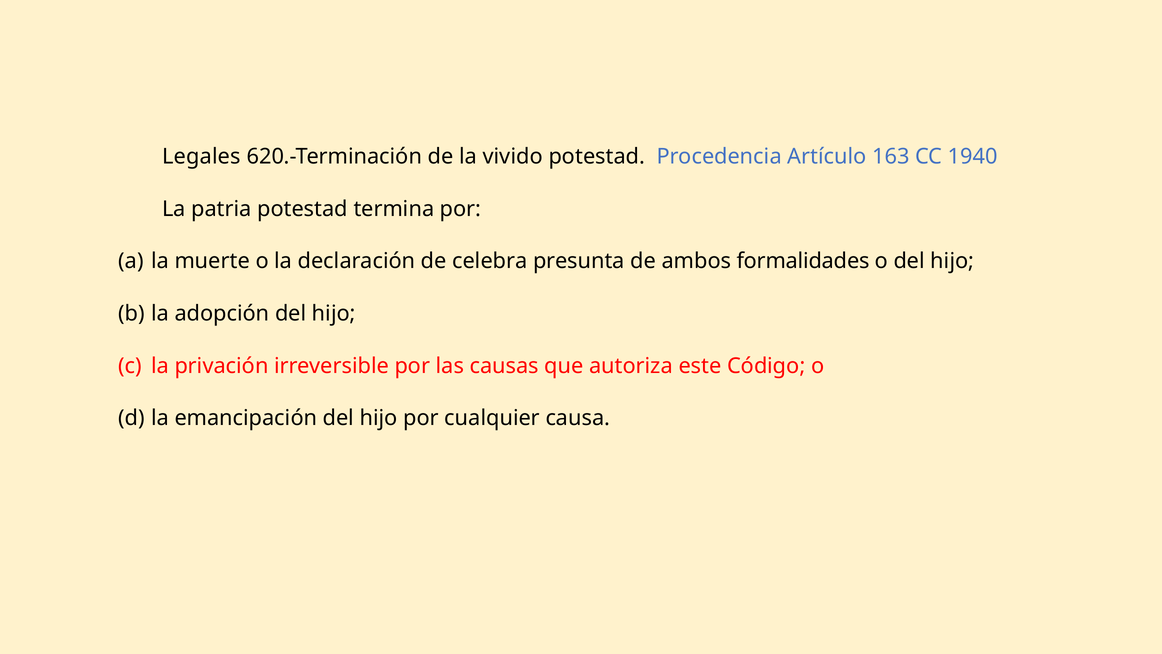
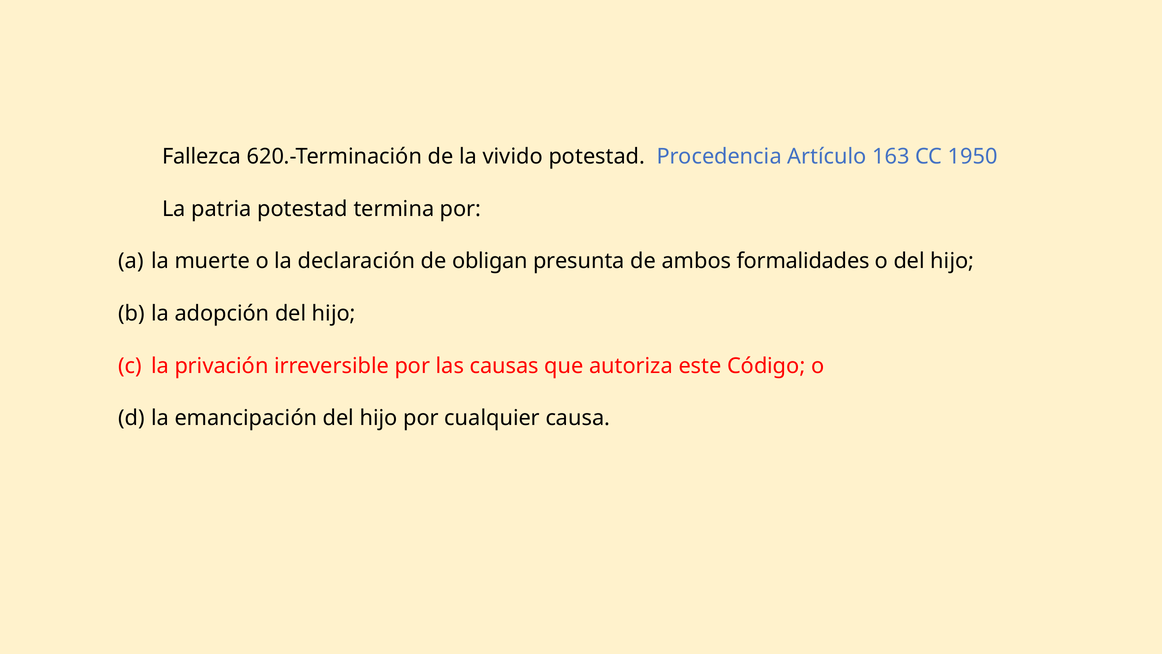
Legales: Legales -> Fallezca
1940: 1940 -> 1950
celebra: celebra -> obligan
